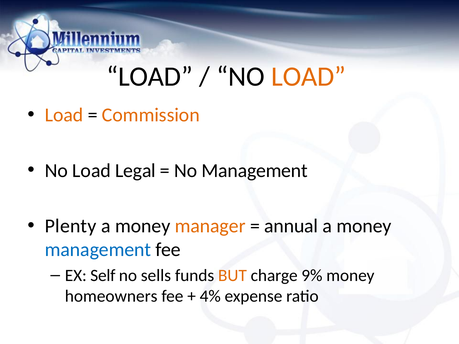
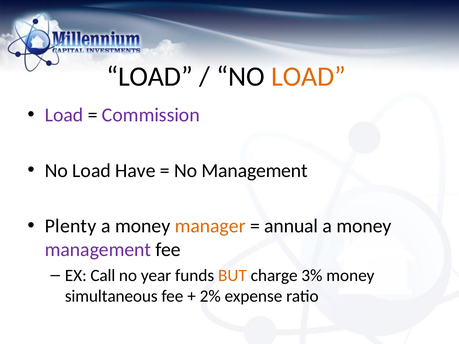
Load at (64, 115) colour: orange -> purple
Commission colour: orange -> purple
Legal: Legal -> Have
management at (98, 250) colour: blue -> purple
Self: Self -> Call
sells: sells -> year
9%: 9% -> 3%
homeowners: homeowners -> simultaneous
4%: 4% -> 2%
